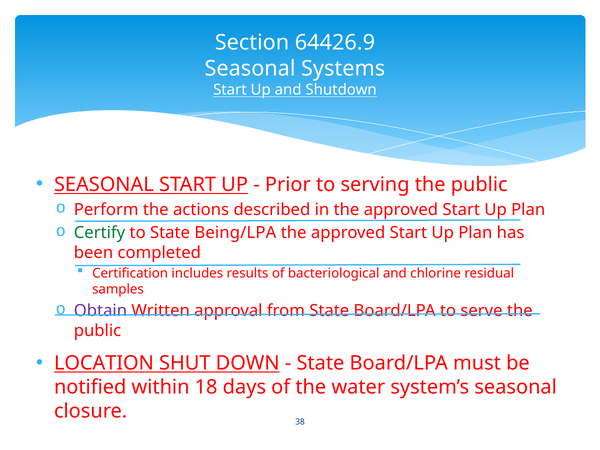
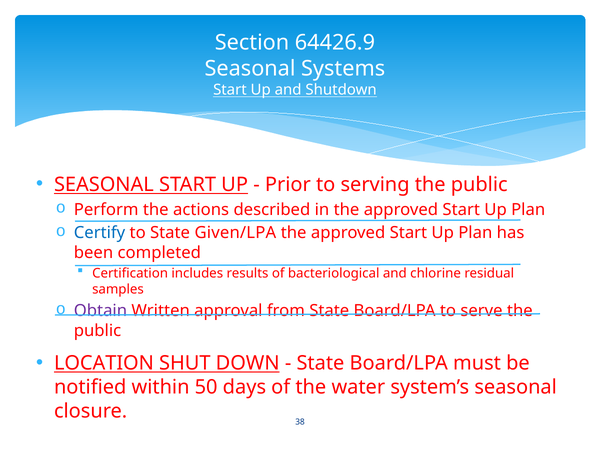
Certify colour: green -> blue
Being/LPA: Being/LPA -> Given/LPA
18: 18 -> 50
